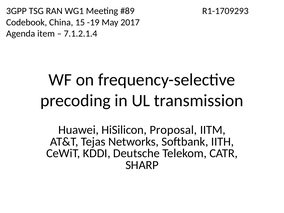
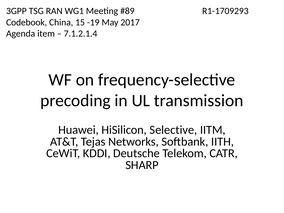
Proposal: Proposal -> Selective
